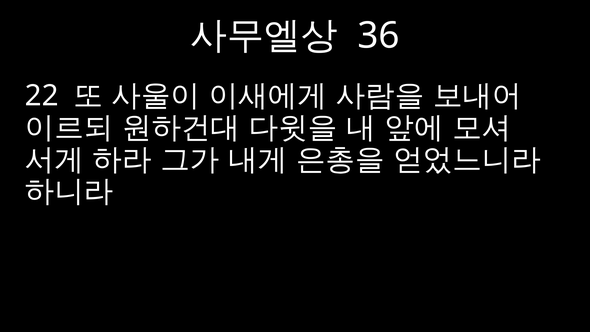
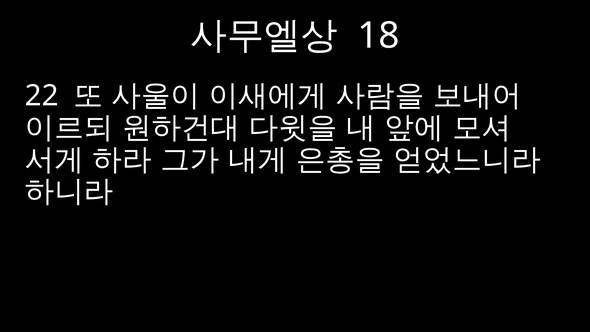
36: 36 -> 18
